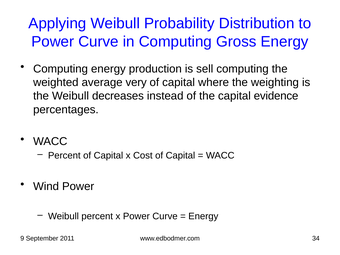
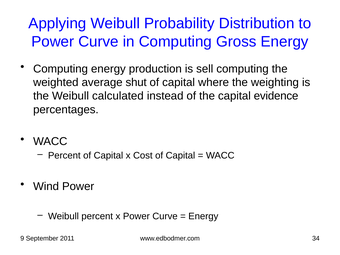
very: very -> shut
decreases: decreases -> calculated
